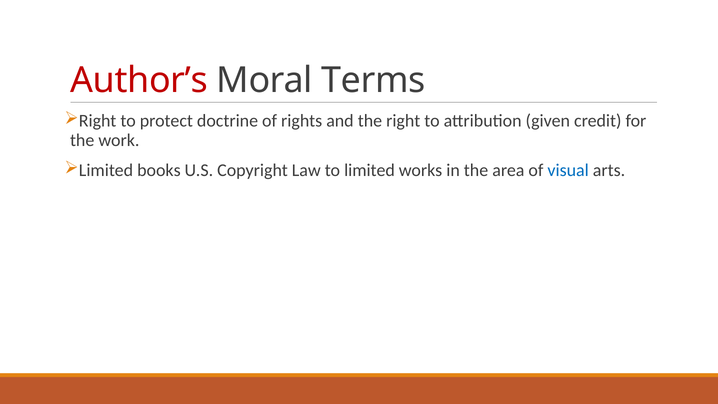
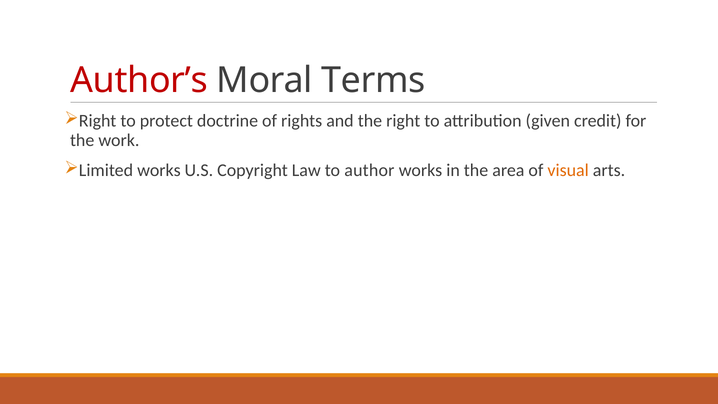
Limited books: books -> works
to limited: limited -> author
visual colour: blue -> orange
